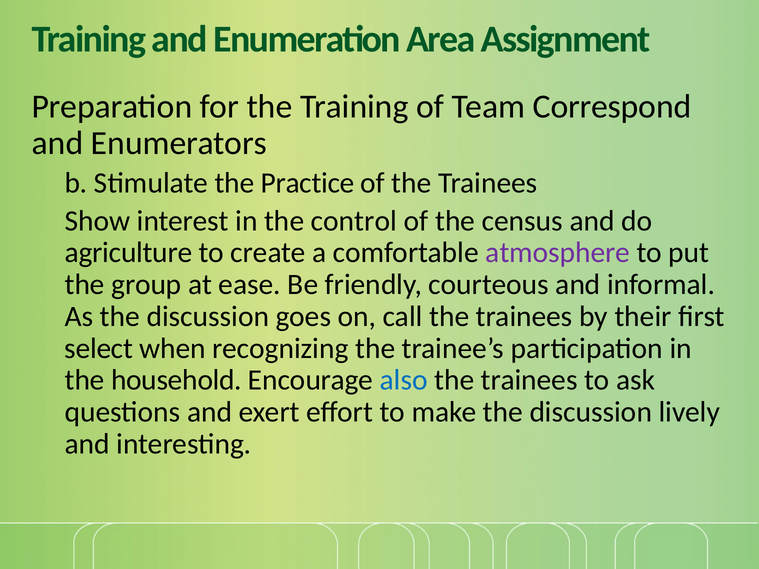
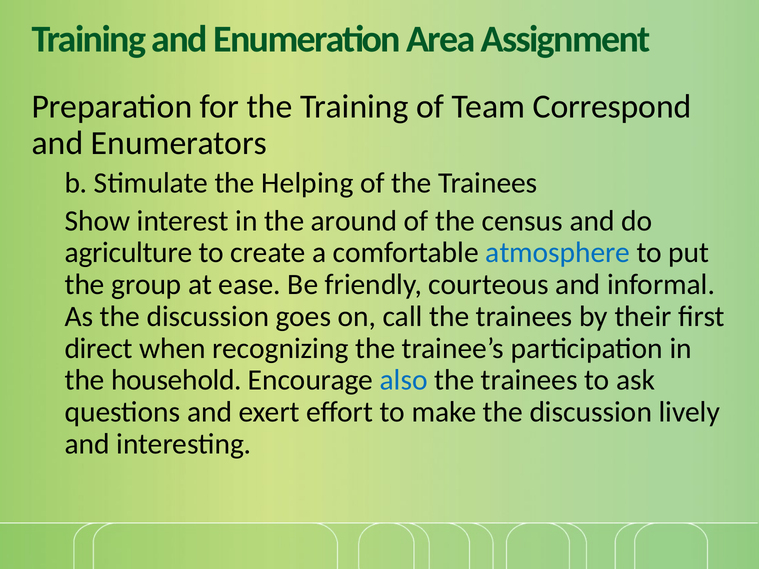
Practice: Practice -> Helping
control: control -> around
atmosphere colour: purple -> blue
select: select -> direct
